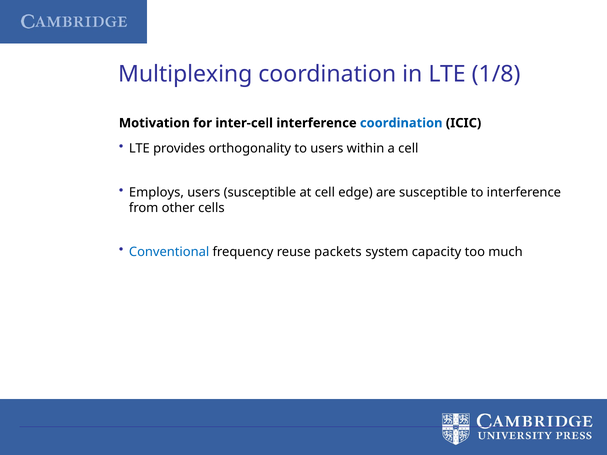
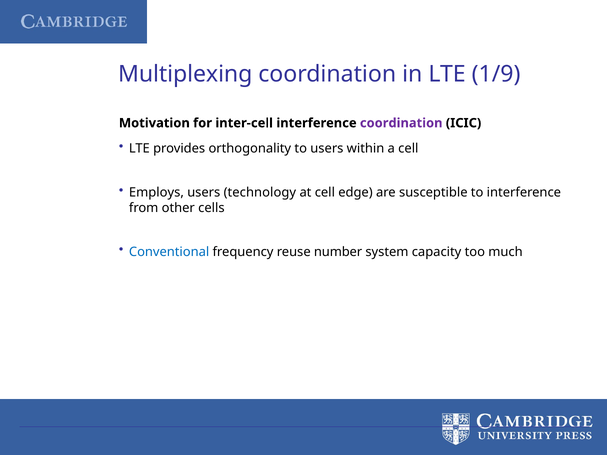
1/8: 1/8 -> 1/9
coordination at (401, 123) colour: blue -> purple
users susceptible: susceptible -> technology
packets: packets -> number
